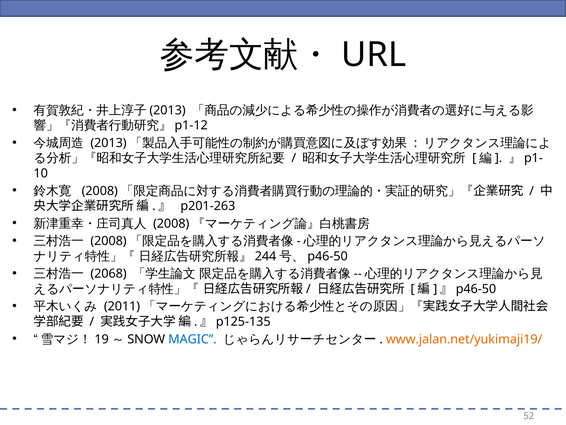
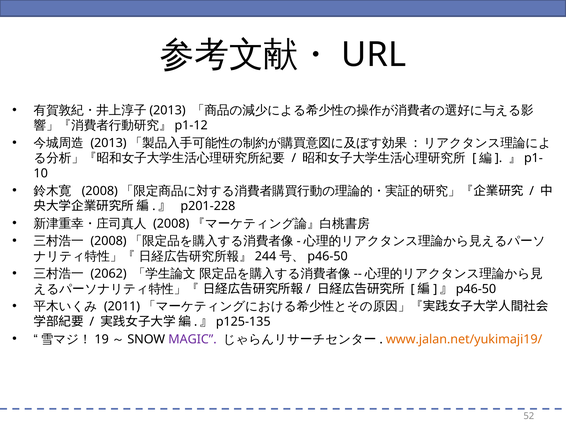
p201-263: p201-263 -> p201-228
2068: 2068 -> 2062
MAGIC colour: blue -> purple
